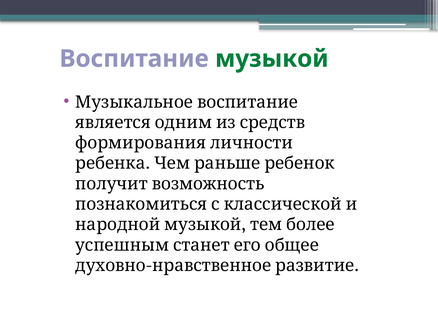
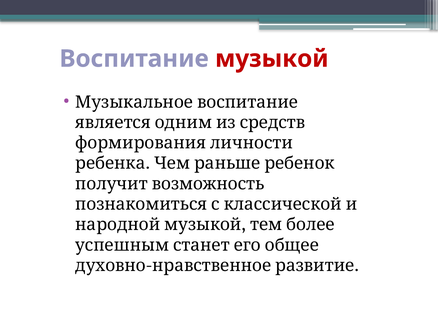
музыкой colour: green -> red
